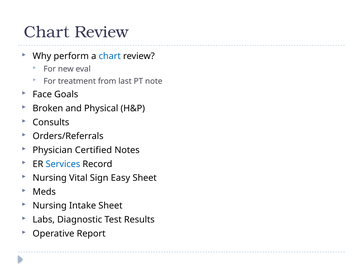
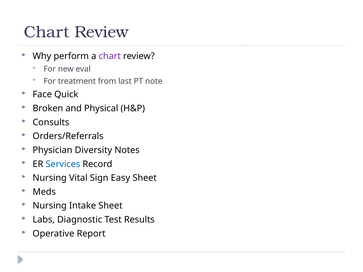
chart at (110, 56) colour: blue -> purple
Goals: Goals -> Quick
Certified: Certified -> Diversity
